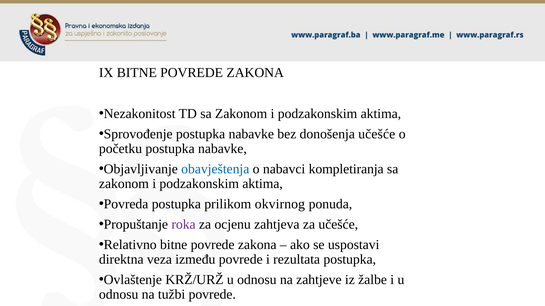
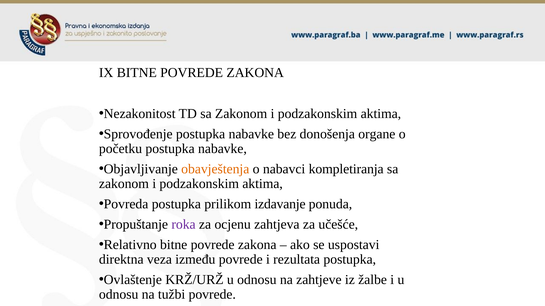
donošenja učešće: učešće -> organe
obavještenja colour: blue -> orange
okvirnog: okvirnog -> izdavanje
